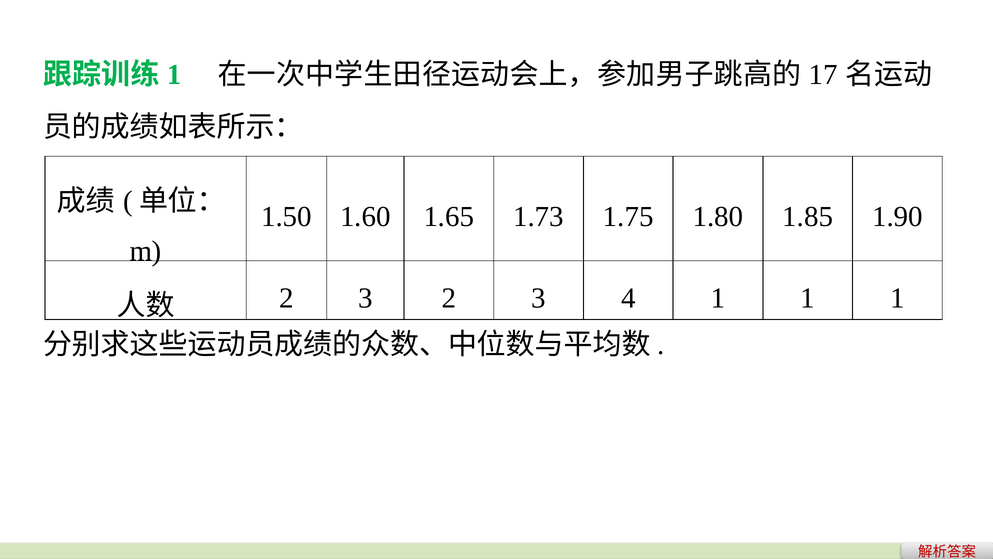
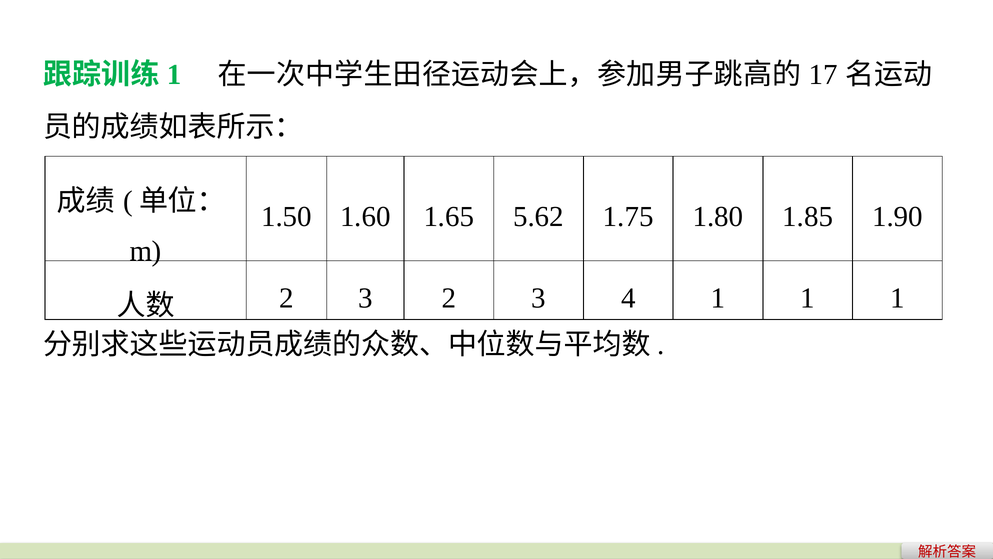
1.73: 1.73 -> 5.62
